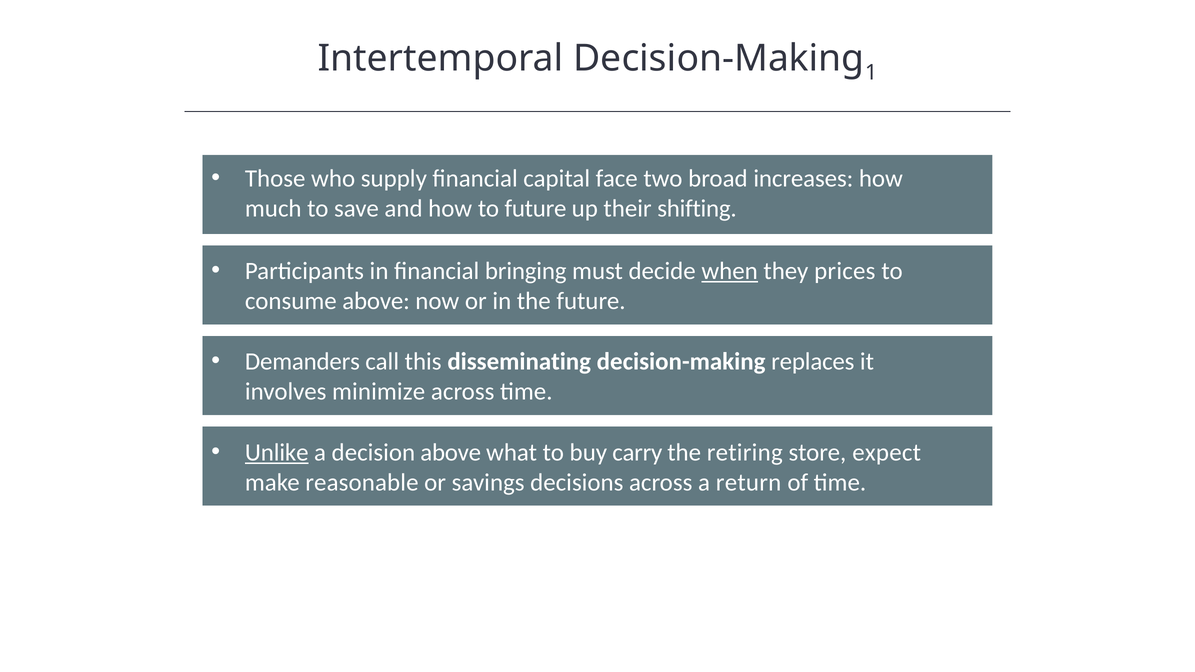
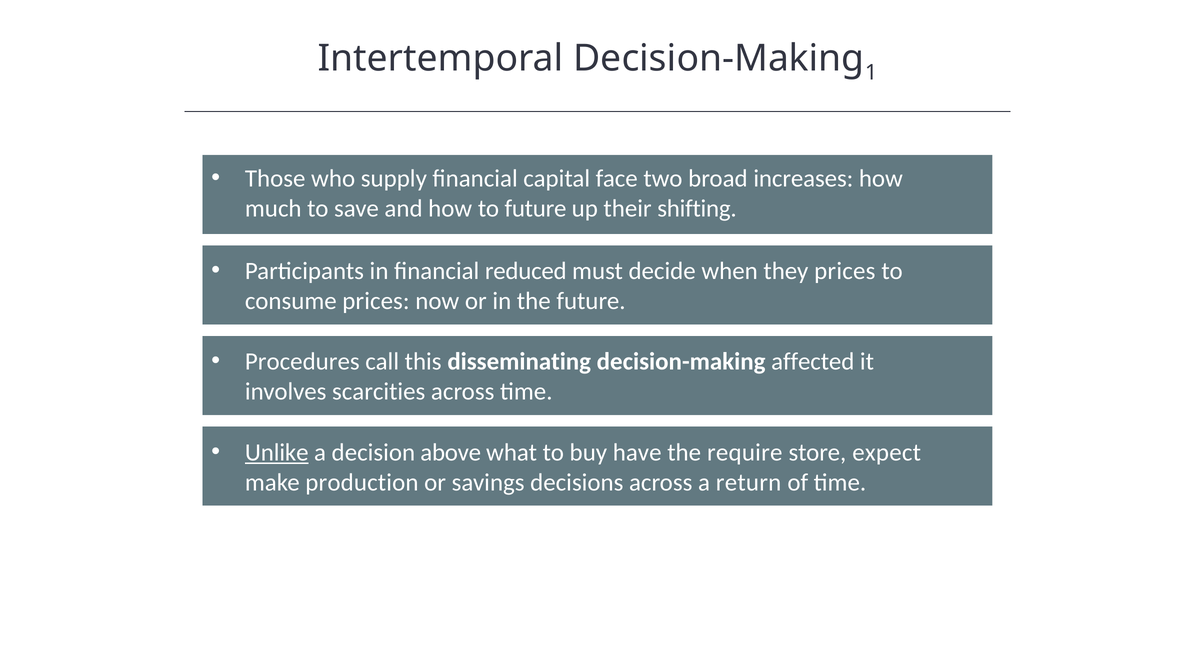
bringing: bringing -> reduced
when underline: present -> none
consume above: above -> prices
Demanders: Demanders -> Procedures
replaces: replaces -> affected
minimize: minimize -> scarcities
carry: carry -> have
retiring: retiring -> require
reasonable: reasonable -> production
